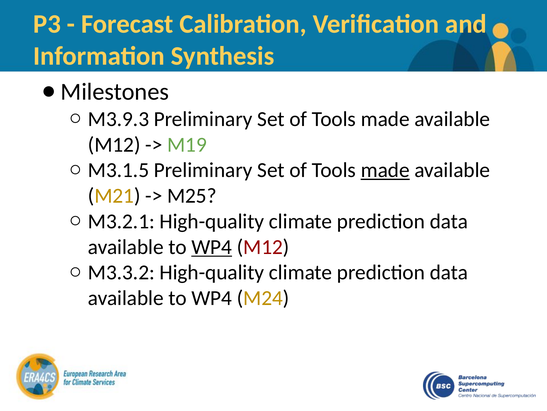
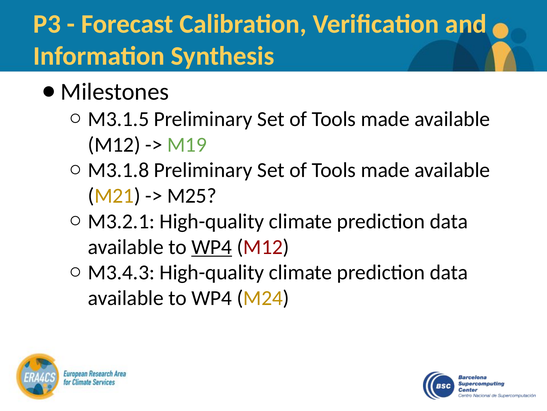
M3.9.3: M3.9.3 -> M3.1.5
M3.1.5: M3.1.5 -> M3.1.8
made at (385, 170) underline: present -> none
M3.3.2: M3.3.2 -> M3.4.3
